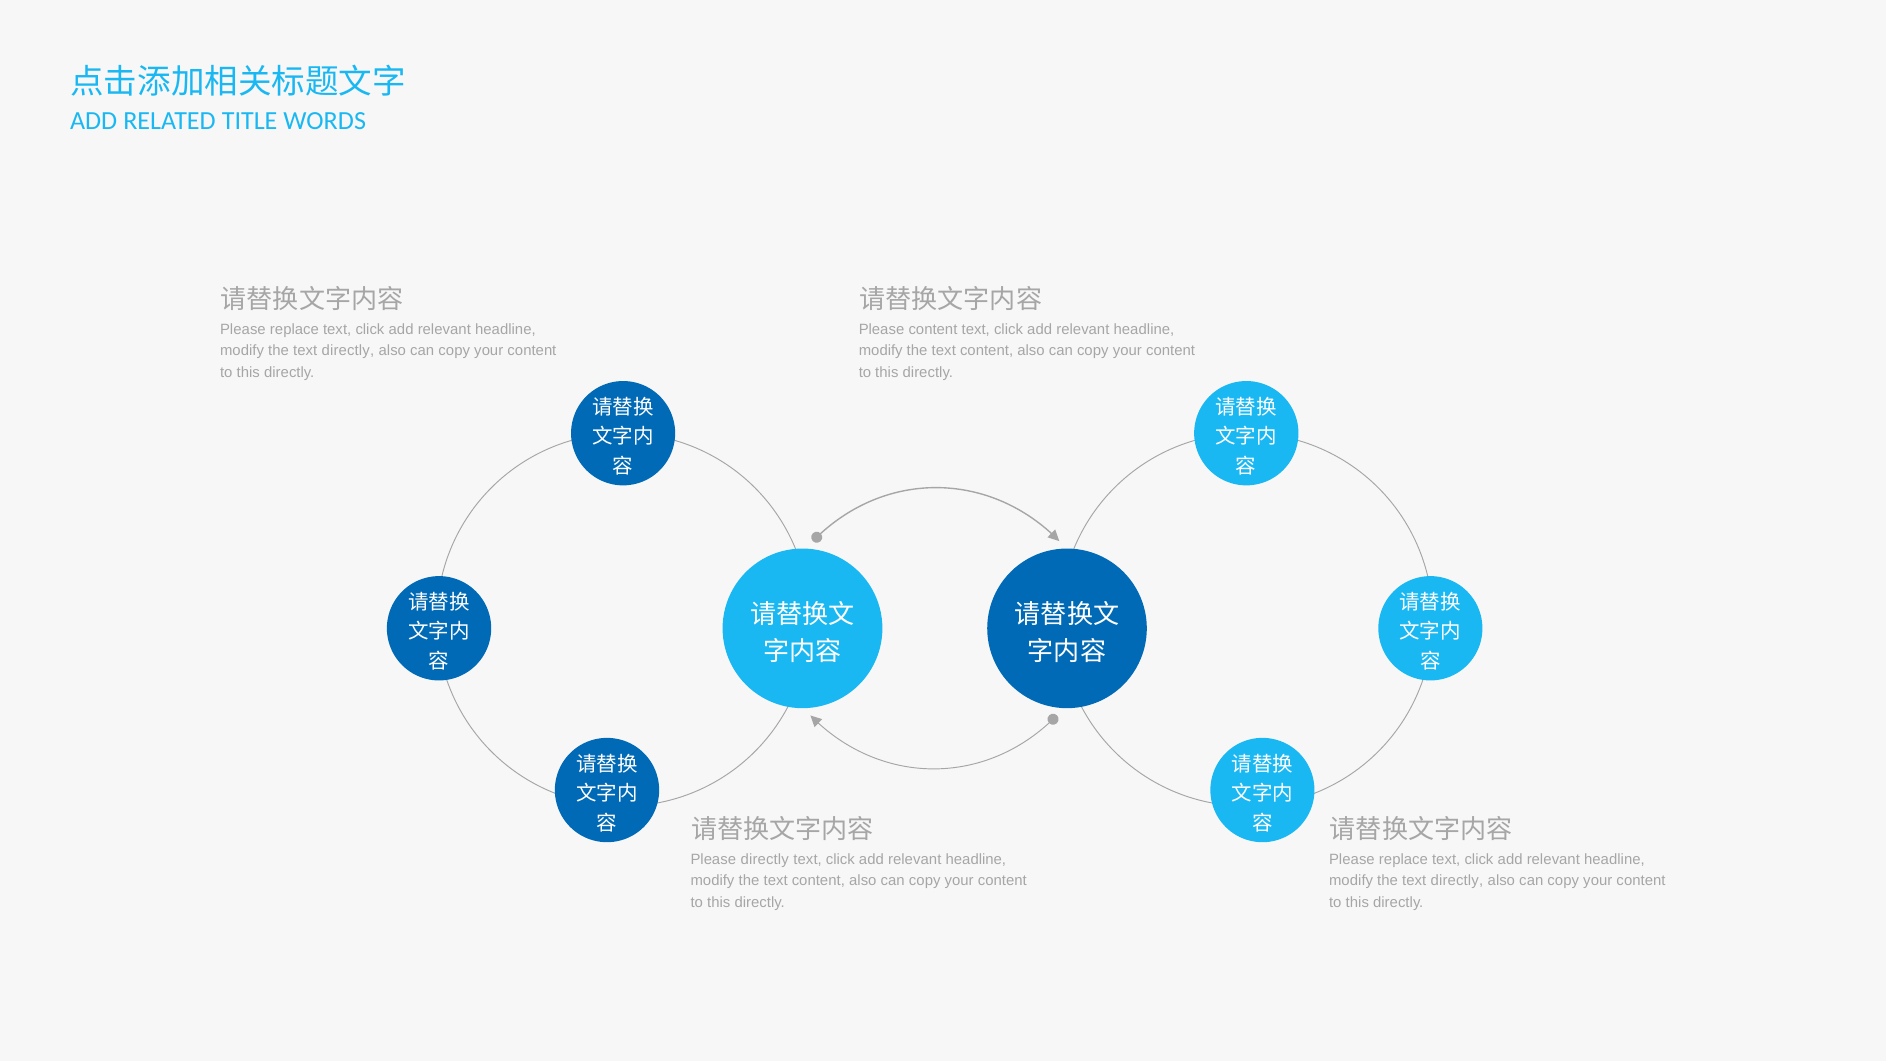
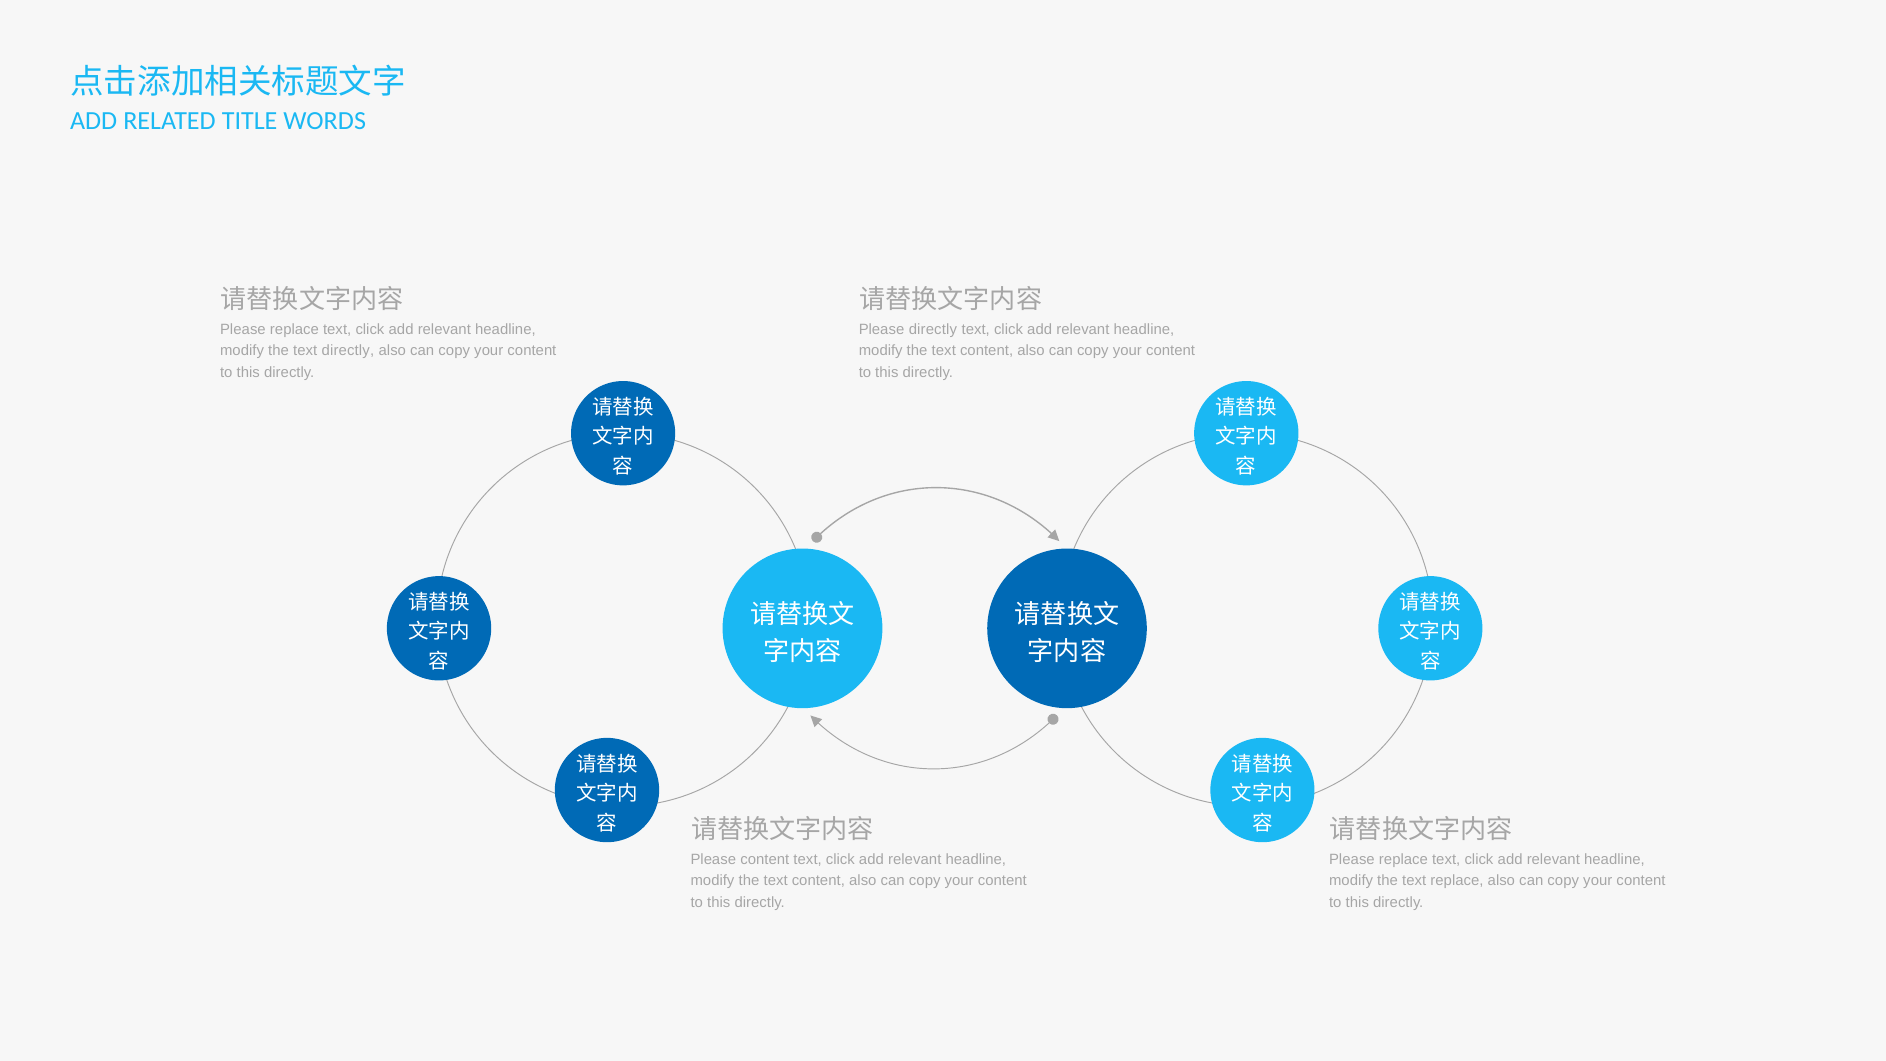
Please content: content -> directly
Please directly: directly -> content
directly at (1457, 881): directly -> replace
